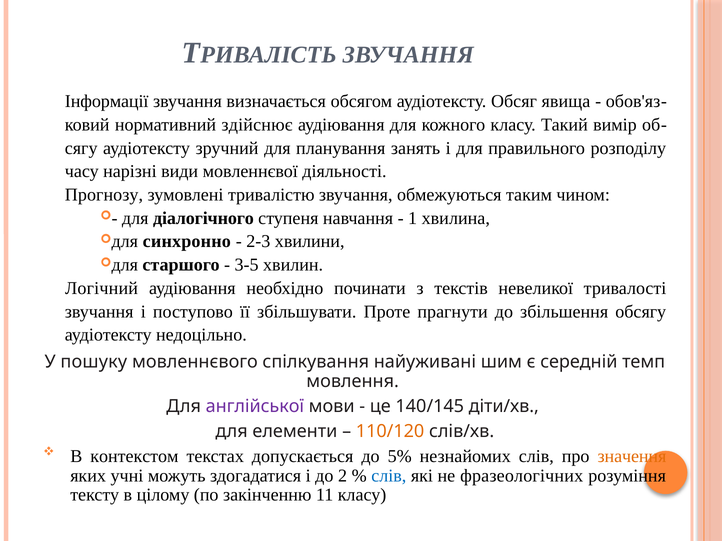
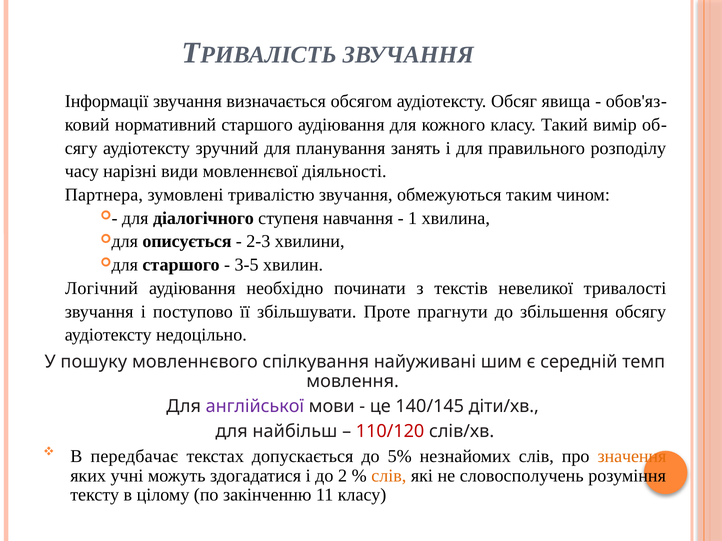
нормативний здійснює: здійснює -> старшого
Прогнозу: Прогнозу -> Партнера
синхронно: синхронно -> описується
елементи: елементи -> найбільш
110/120 colour: orange -> red
контекстом: контекстом -> передбачає
слів at (389, 476) colour: blue -> orange
фразеологічних: фразеологічних -> словосполучень
